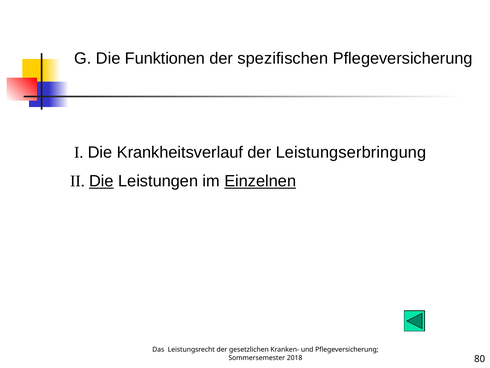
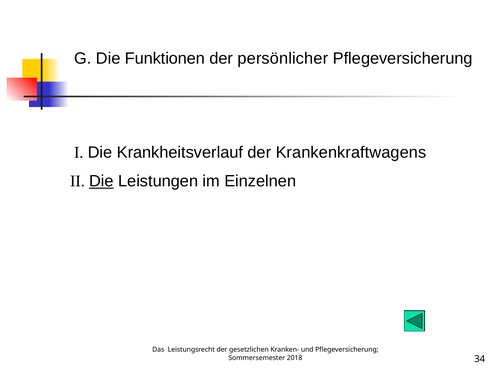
spezifischen: spezifischen -> persönlicher
Leistungserbringung: Leistungserbringung -> Krankenkraftwagens
Einzelnen underline: present -> none
80: 80 -> 34
